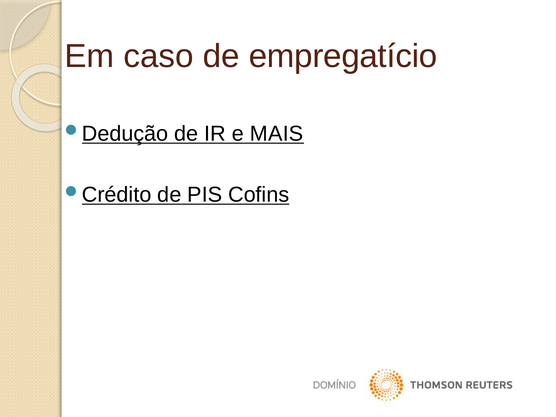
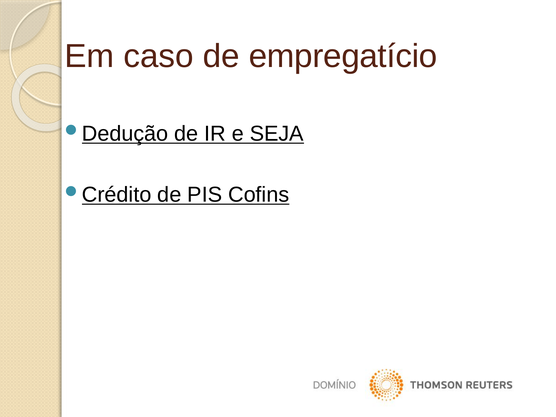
MAIS: MAIS -> SEJA
